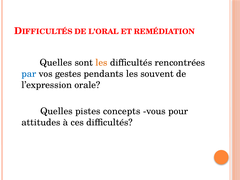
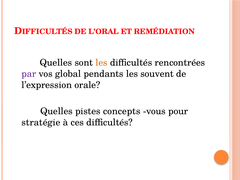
par colour: blue -> purple
gestes: gestes -> global
attitudes: attitudes -> stratégie
